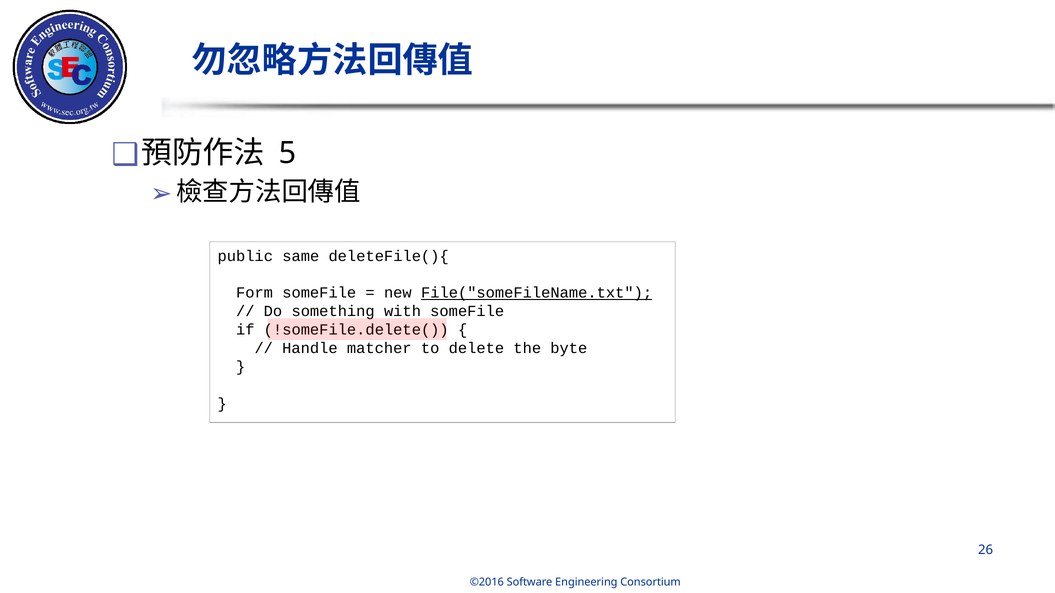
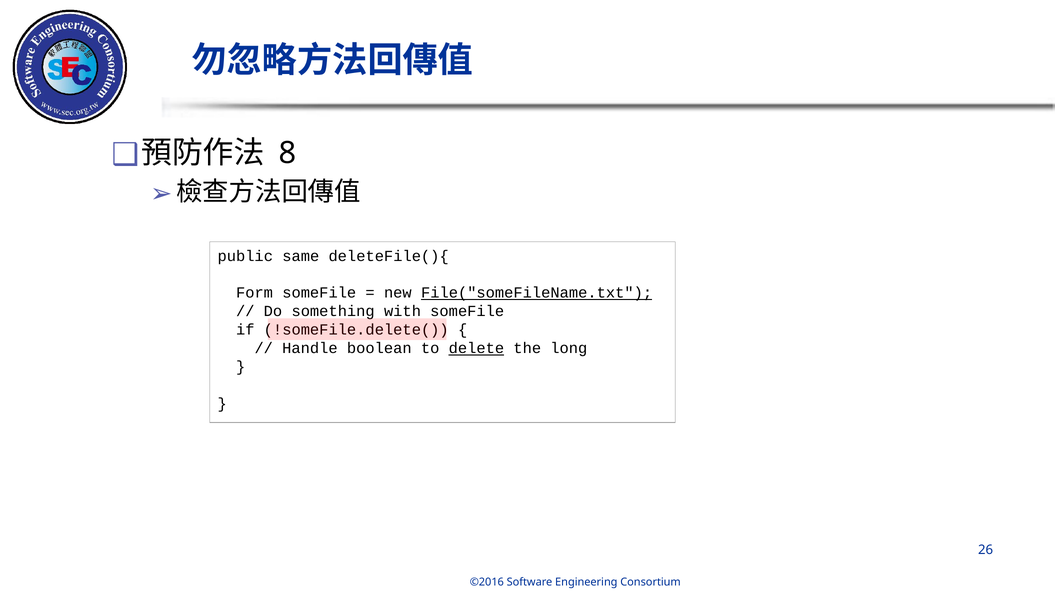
5: 5 -> 8
matcher: matcher -> boolean
delete underline: none -> present
byte: byte -> long
